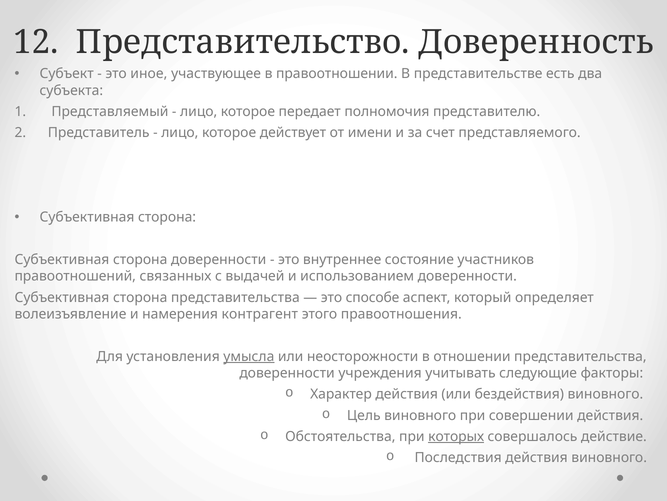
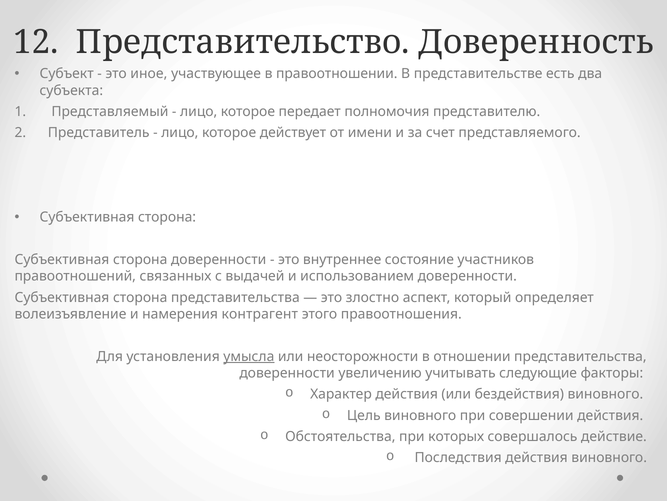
способе: способе -> злостно
учреждения: учреждения -> увеличению
которых underline: present -> none
